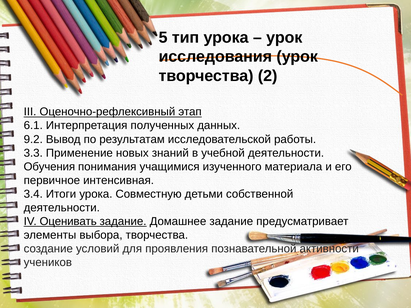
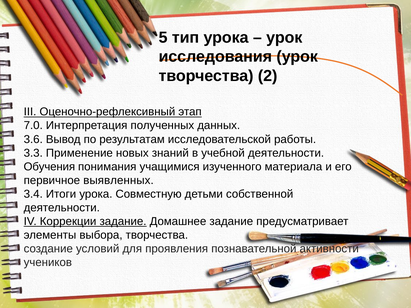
6.1: 6.1 -> 7.0
9.2: 9.2 -> 3.6
интенсивная: интенсивная -> выявленных
Оценивать: Оценивать -> Коррекции
